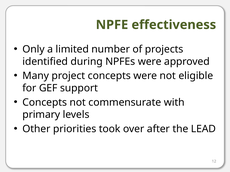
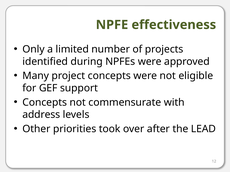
primary: primary -> address
